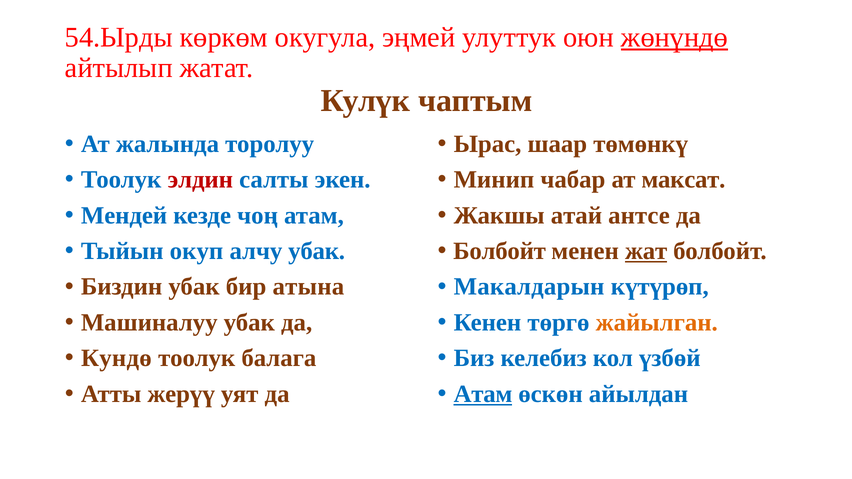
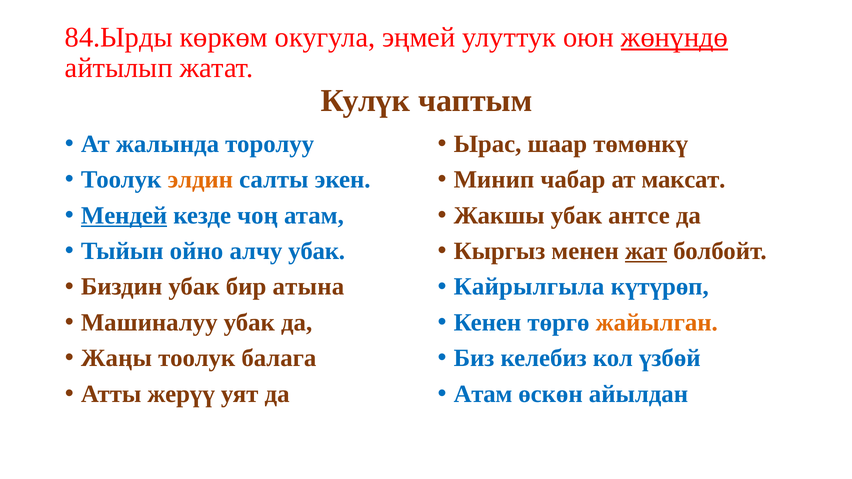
54.Ырды: 54.Ырды -> 84.Ырды
элдин colour: red -> orange
Мендей underline: none -> present
Жакшы атай: атай -> убак
окуп: окуп -> ойно
Болбойт at (500, 251): Болбойт -> Кыргыз
Макалдарын: Макалдарын -> Кайрылгыла
Кундө: Кундө -> Жаңы
Атам at (483, 394) underline: present -> none
